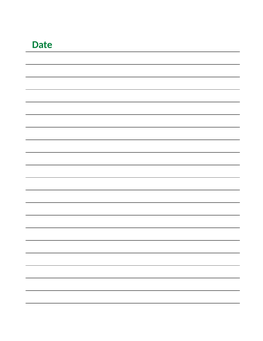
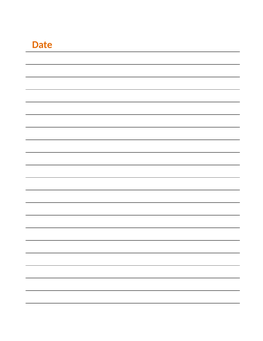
Date colour: green -> orange
